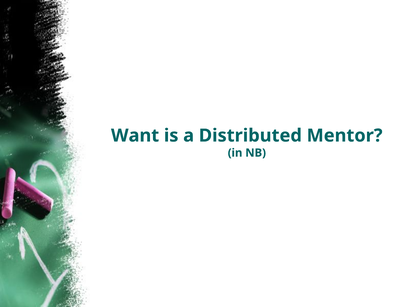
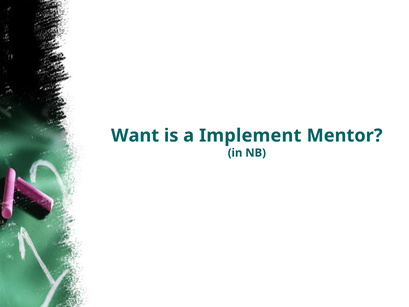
Distributed: Distributed -> Implement
